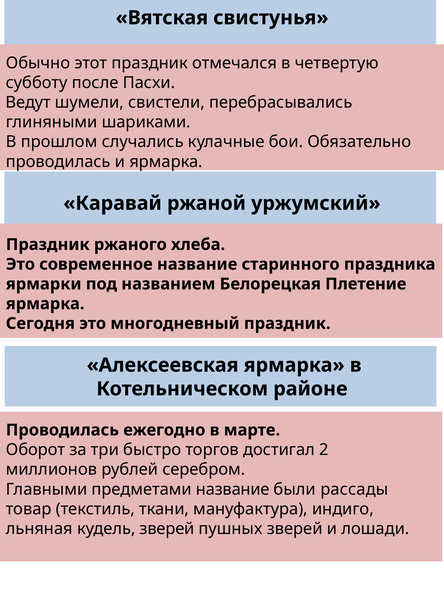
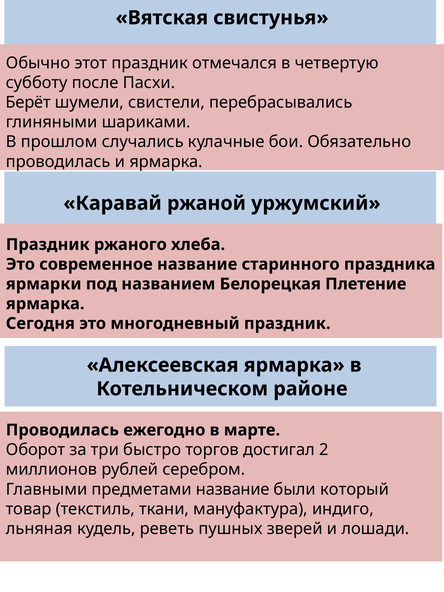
Ведут: Ведут -> Берёт
рассады: рассады -> который
кудель зверей: зверей -> реветь
